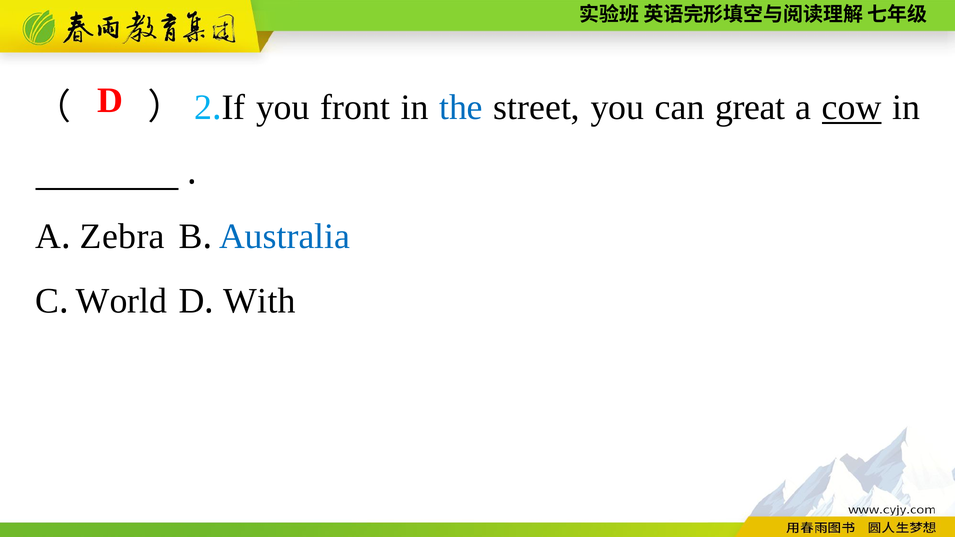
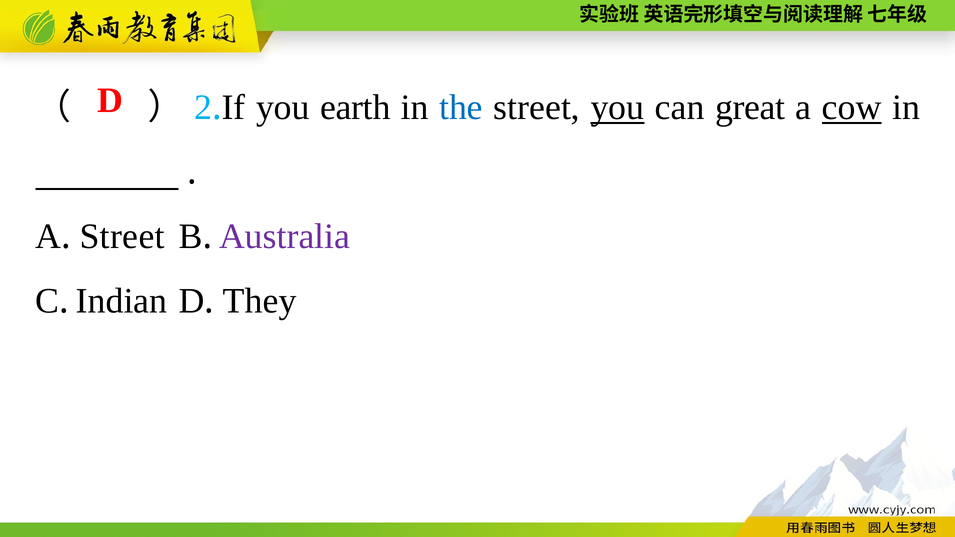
front: front -> earth
you at (617, 108) underline: none -> present
Zebra at (122, 236): Zebra -> Street
Australia colour: blue -> purple
World: World -> Indian
With: With -> They
